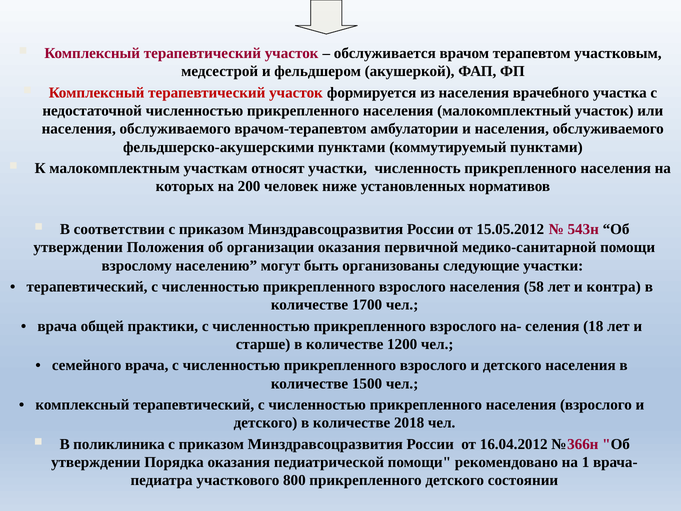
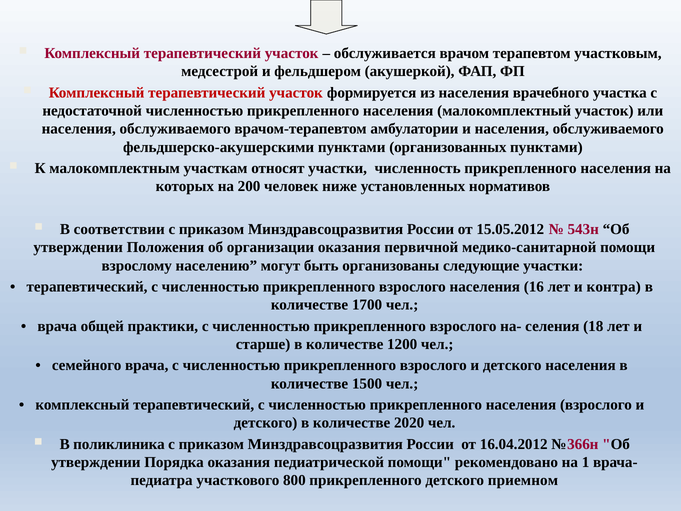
коммутируемый: коммутируемый -> организованных
58: 58 -> 16
2018: 2018 -> 2020
состоянии: состоянии -> приемном
